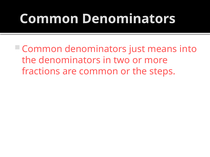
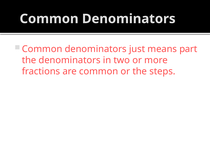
into: into -> part
